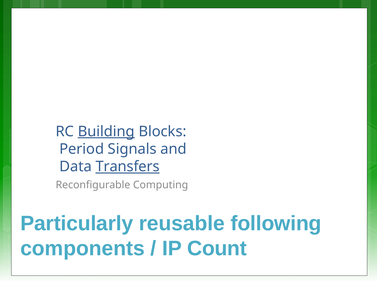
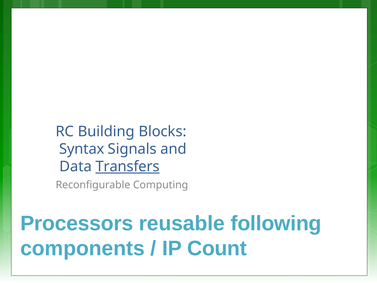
Building underline: present -> none
Period: Period -> Syntax
Particularly: Particularly -> Processors
